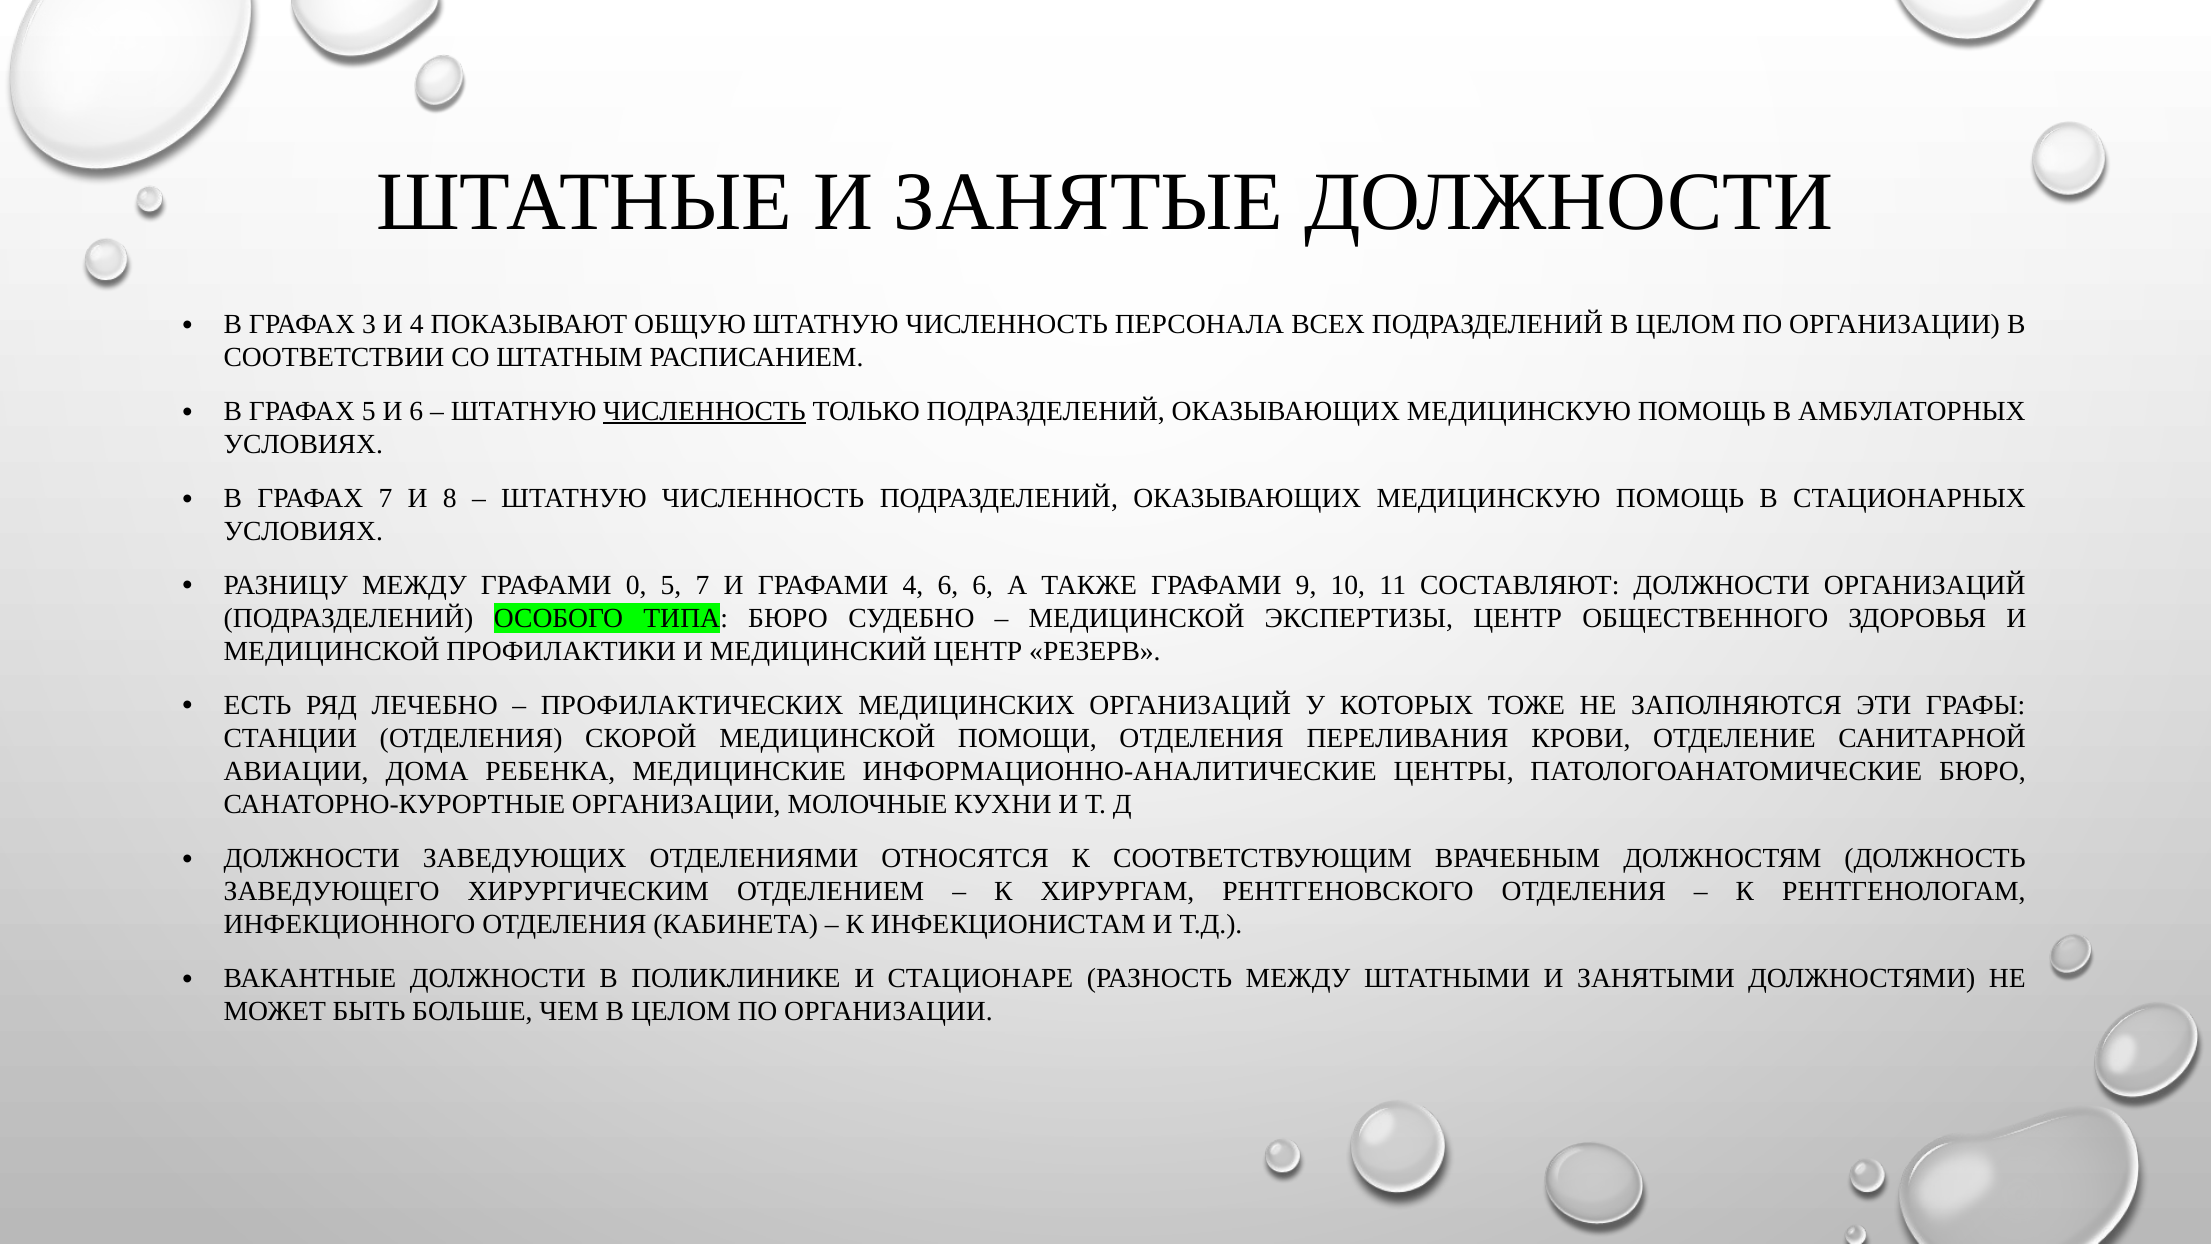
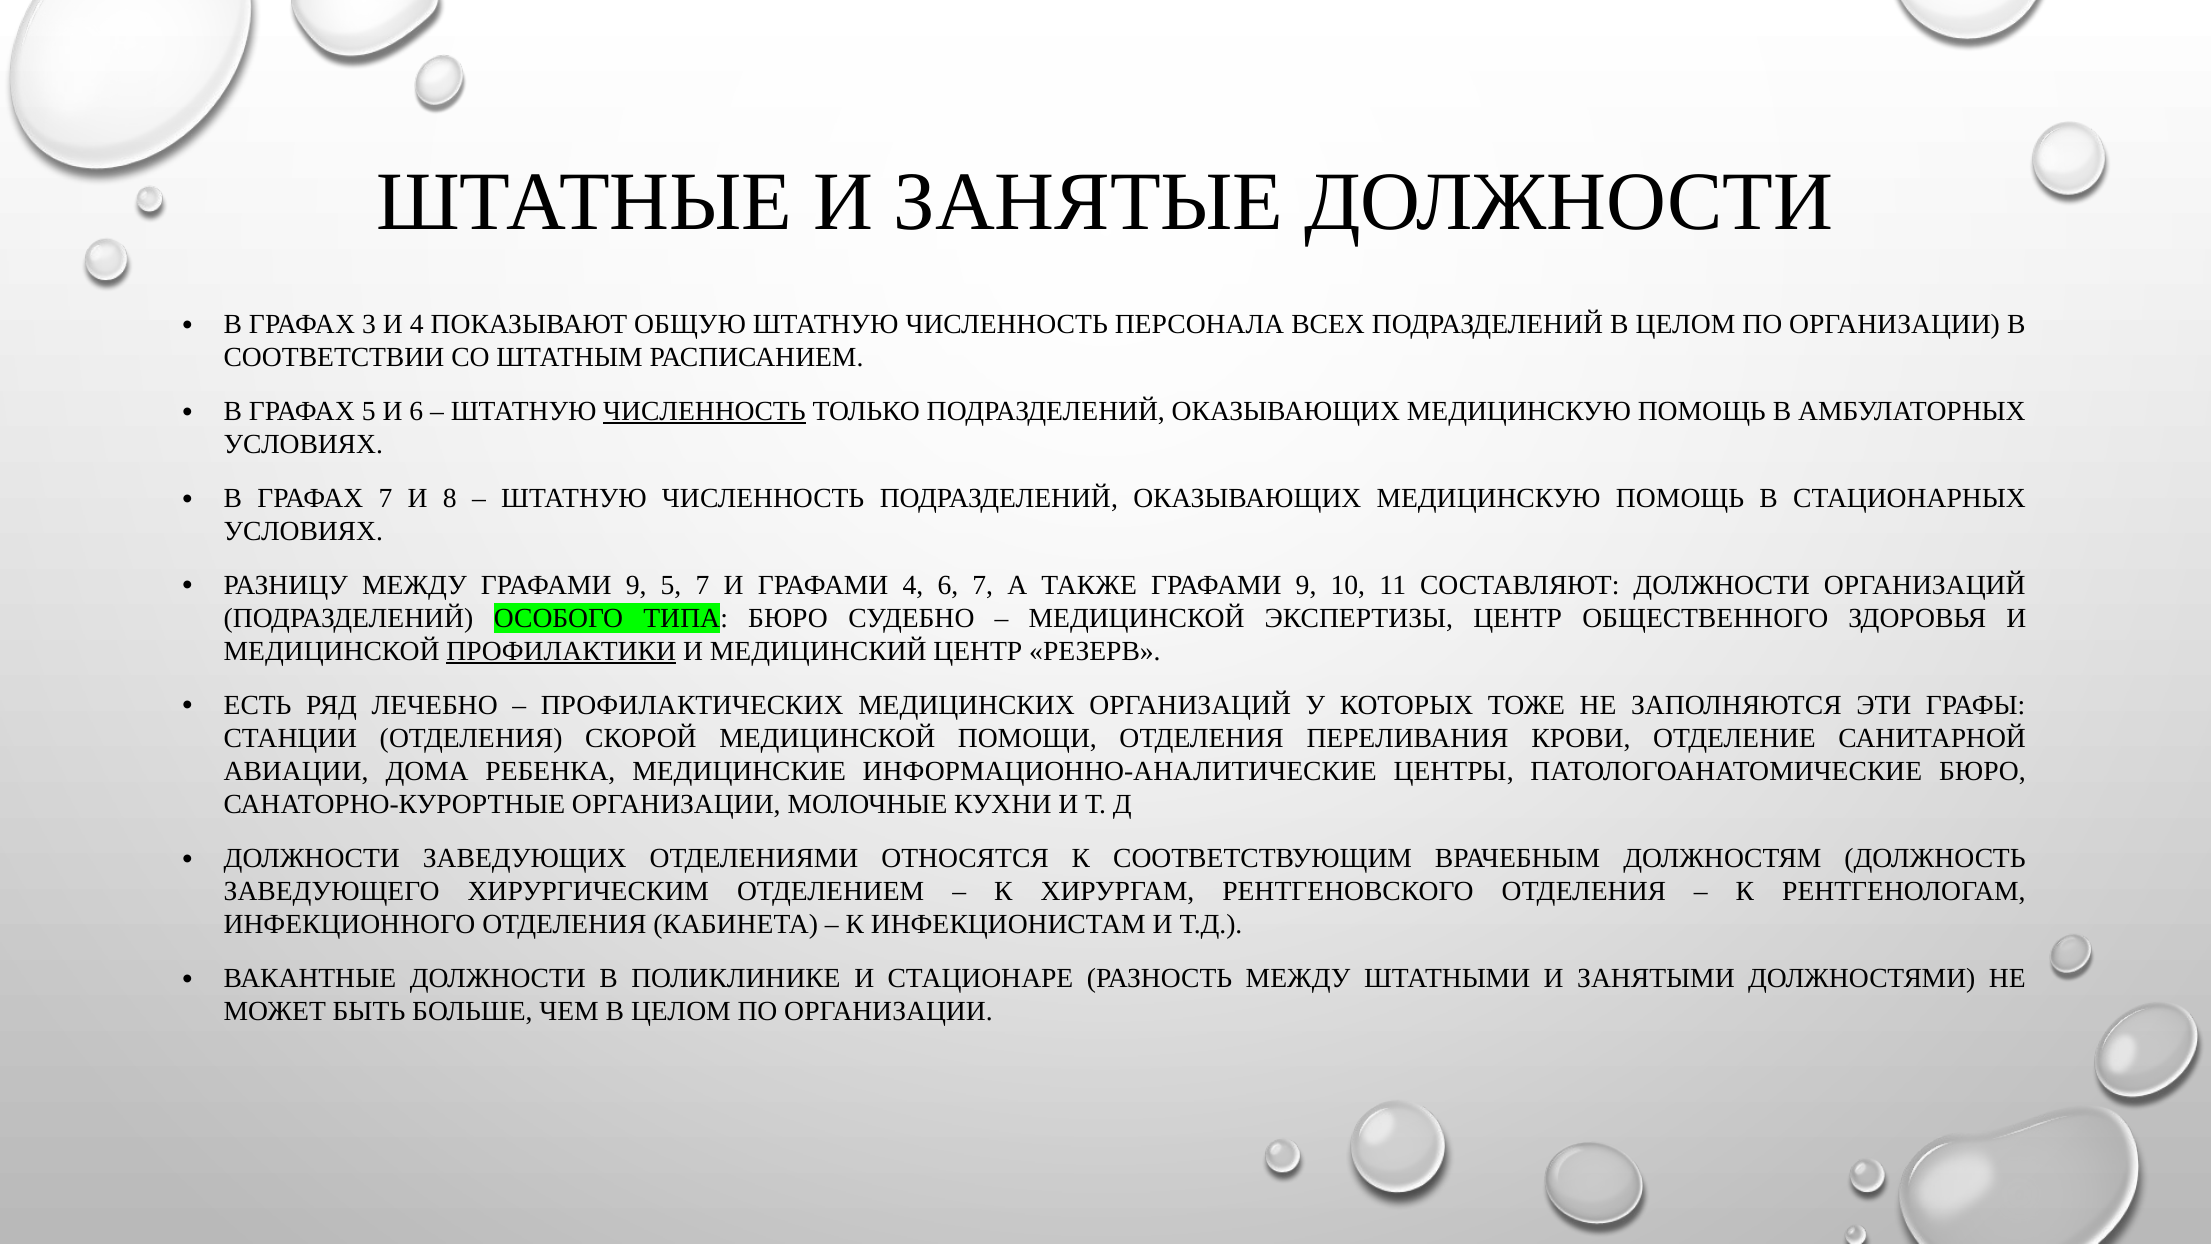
МЕЖДУ ГРАФАМИ 0: 0 -> 9
6 6: 6 -> 7
ПРОФИЛАКТИКИ underline: none -> present
